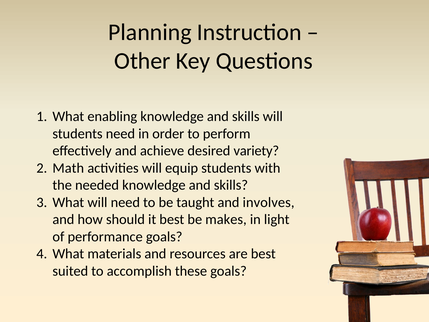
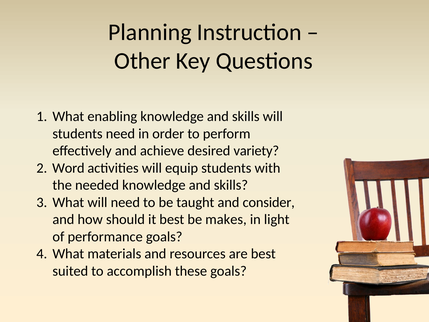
Math: Math -> Word
involves: involves -> consider
